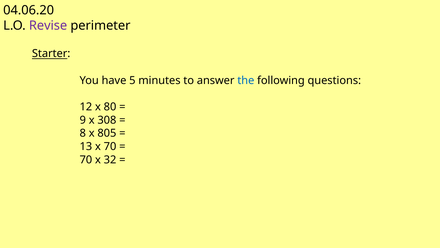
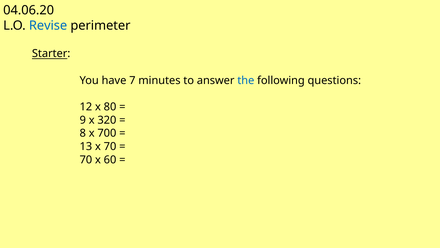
Revise colour: purple -> blue
5: 5 -> 7
308: 308 -> 320
805: 805 -> 700
32: 32 -> 60
